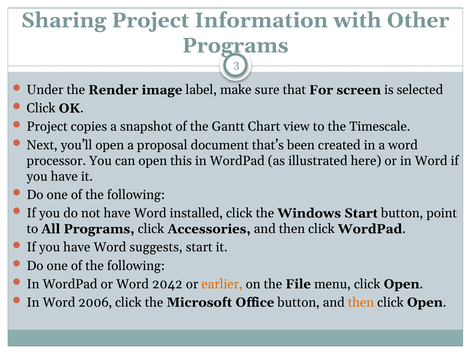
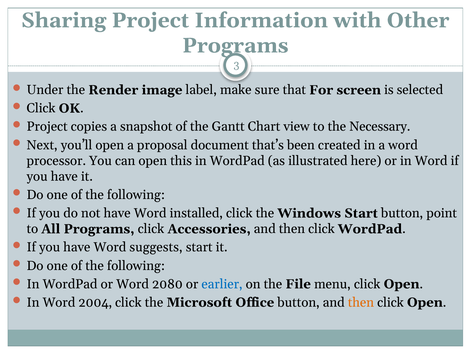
Timescale: Timescale -> Necessary
2042: 2042 -> 2080
earlier colour: orange -> blue
2006: 2006 -> 2004
